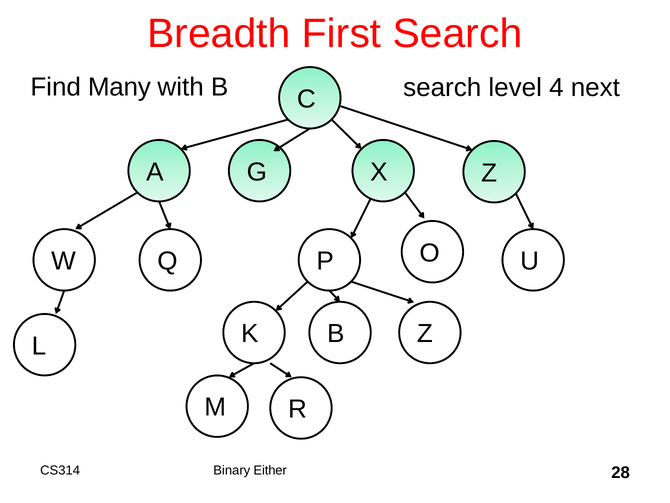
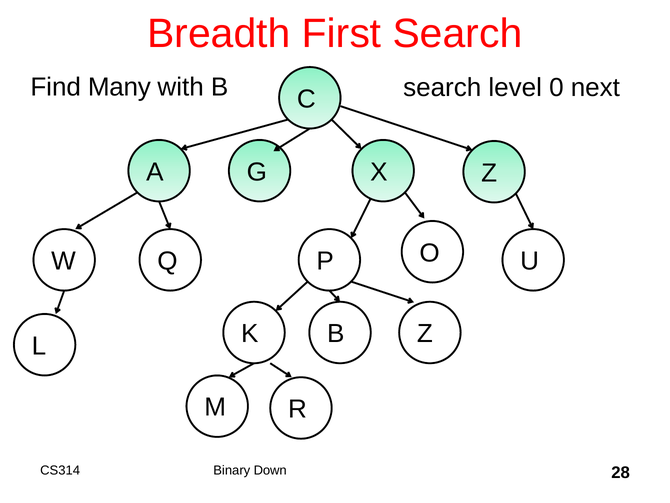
4: 4 -> 0
Either: Either -> Down
